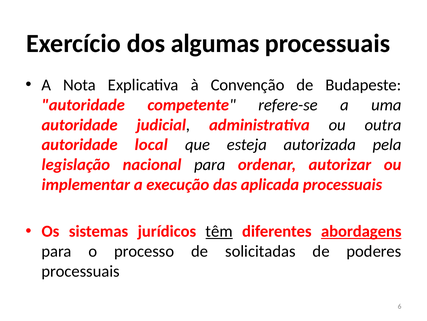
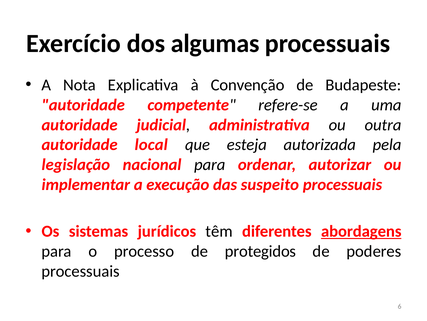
aplicada: aplicada -> suspeito
têm underline: present -> none
solicitadas: solicitadas -> protegidos
